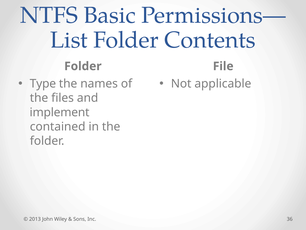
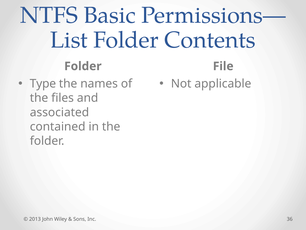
implement: implement -> associated
